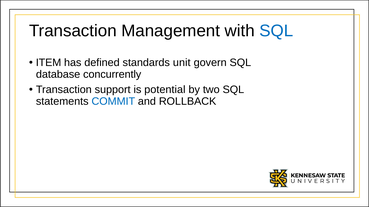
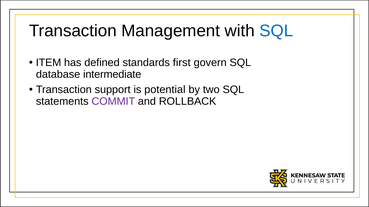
unit: unit -> first
concurrently: concurrently -> intermediate
COMMIT colour: blue -> purple
